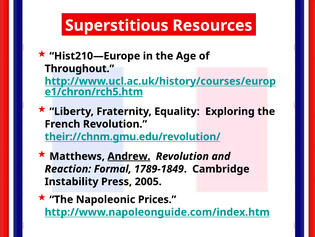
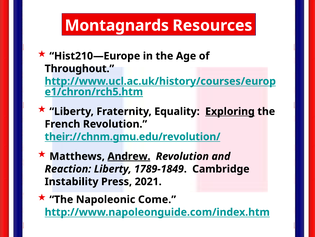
Superstitious: Superstitious -> Montagnards
Exploring underline: none -> present
Reaction Formal: Formal -> Liberty
2005: 2005 -> 2021
Prices: Prices -> Come
